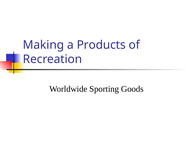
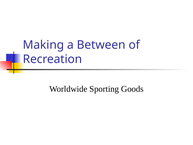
Products: Products -> Between
